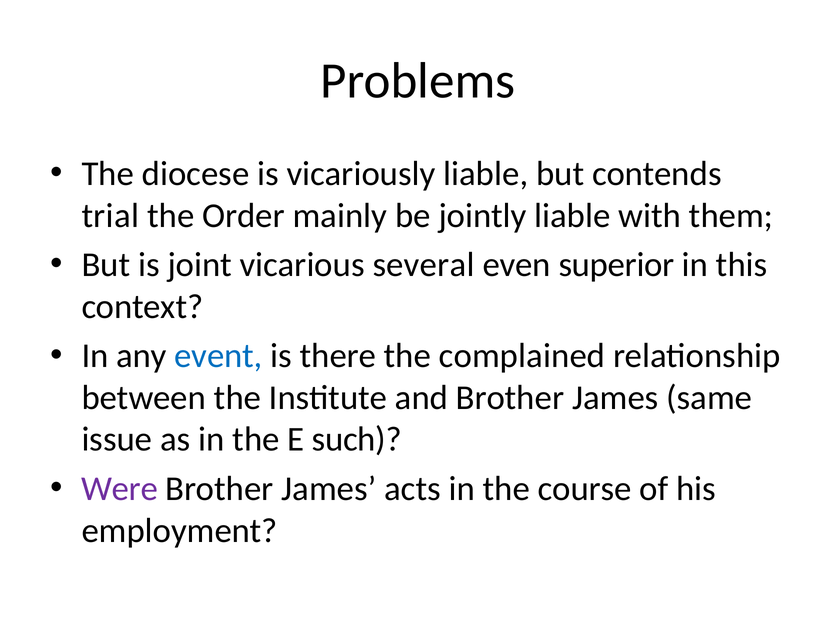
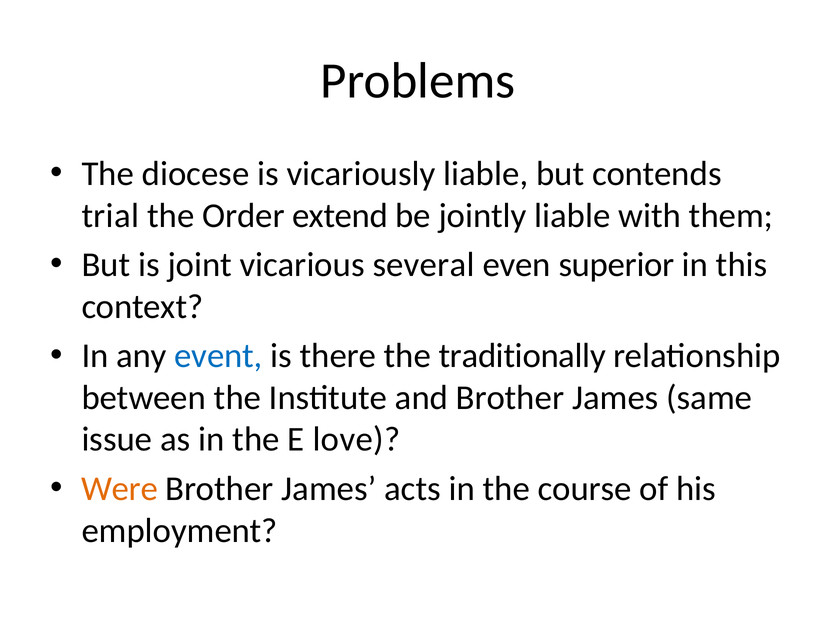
mainly: mainly -> extend
complained: complained -> traditionally
such: such -> love
Were colour: purple -> orange
